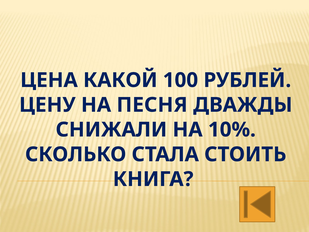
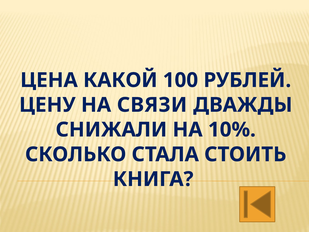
ПЕСНЯ: ПЕСНЯ -> СВЯЗИ
